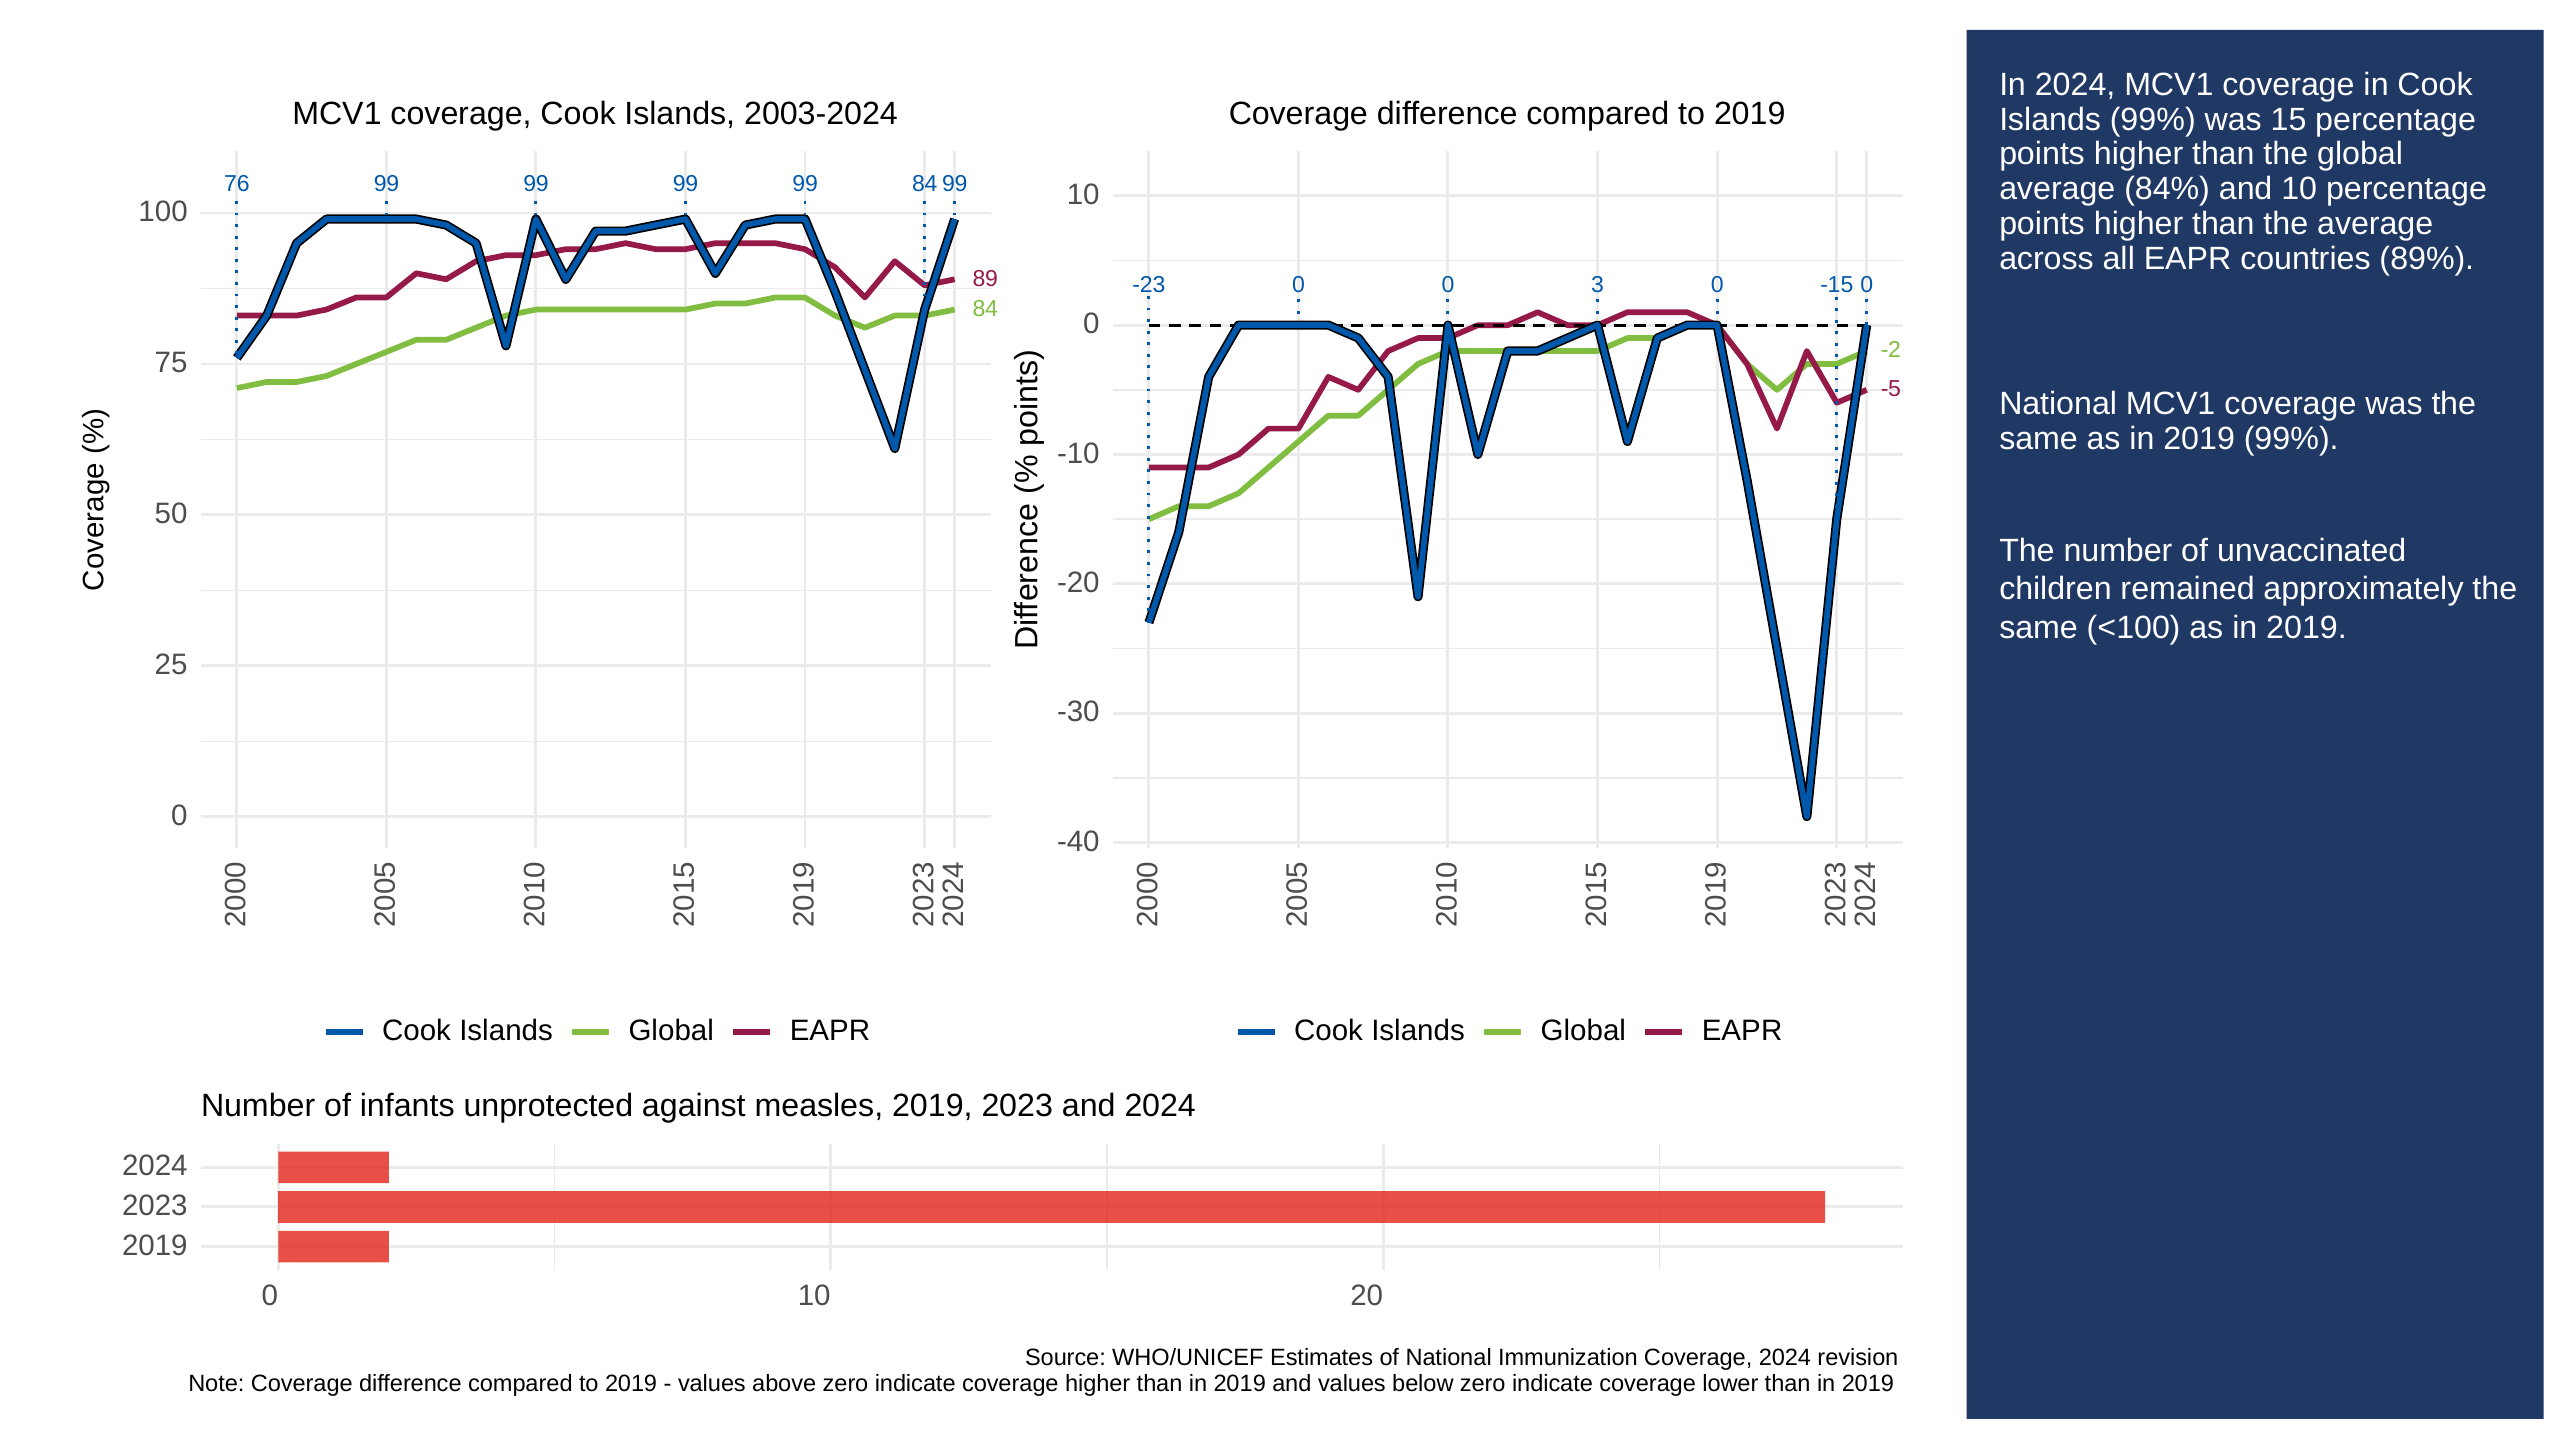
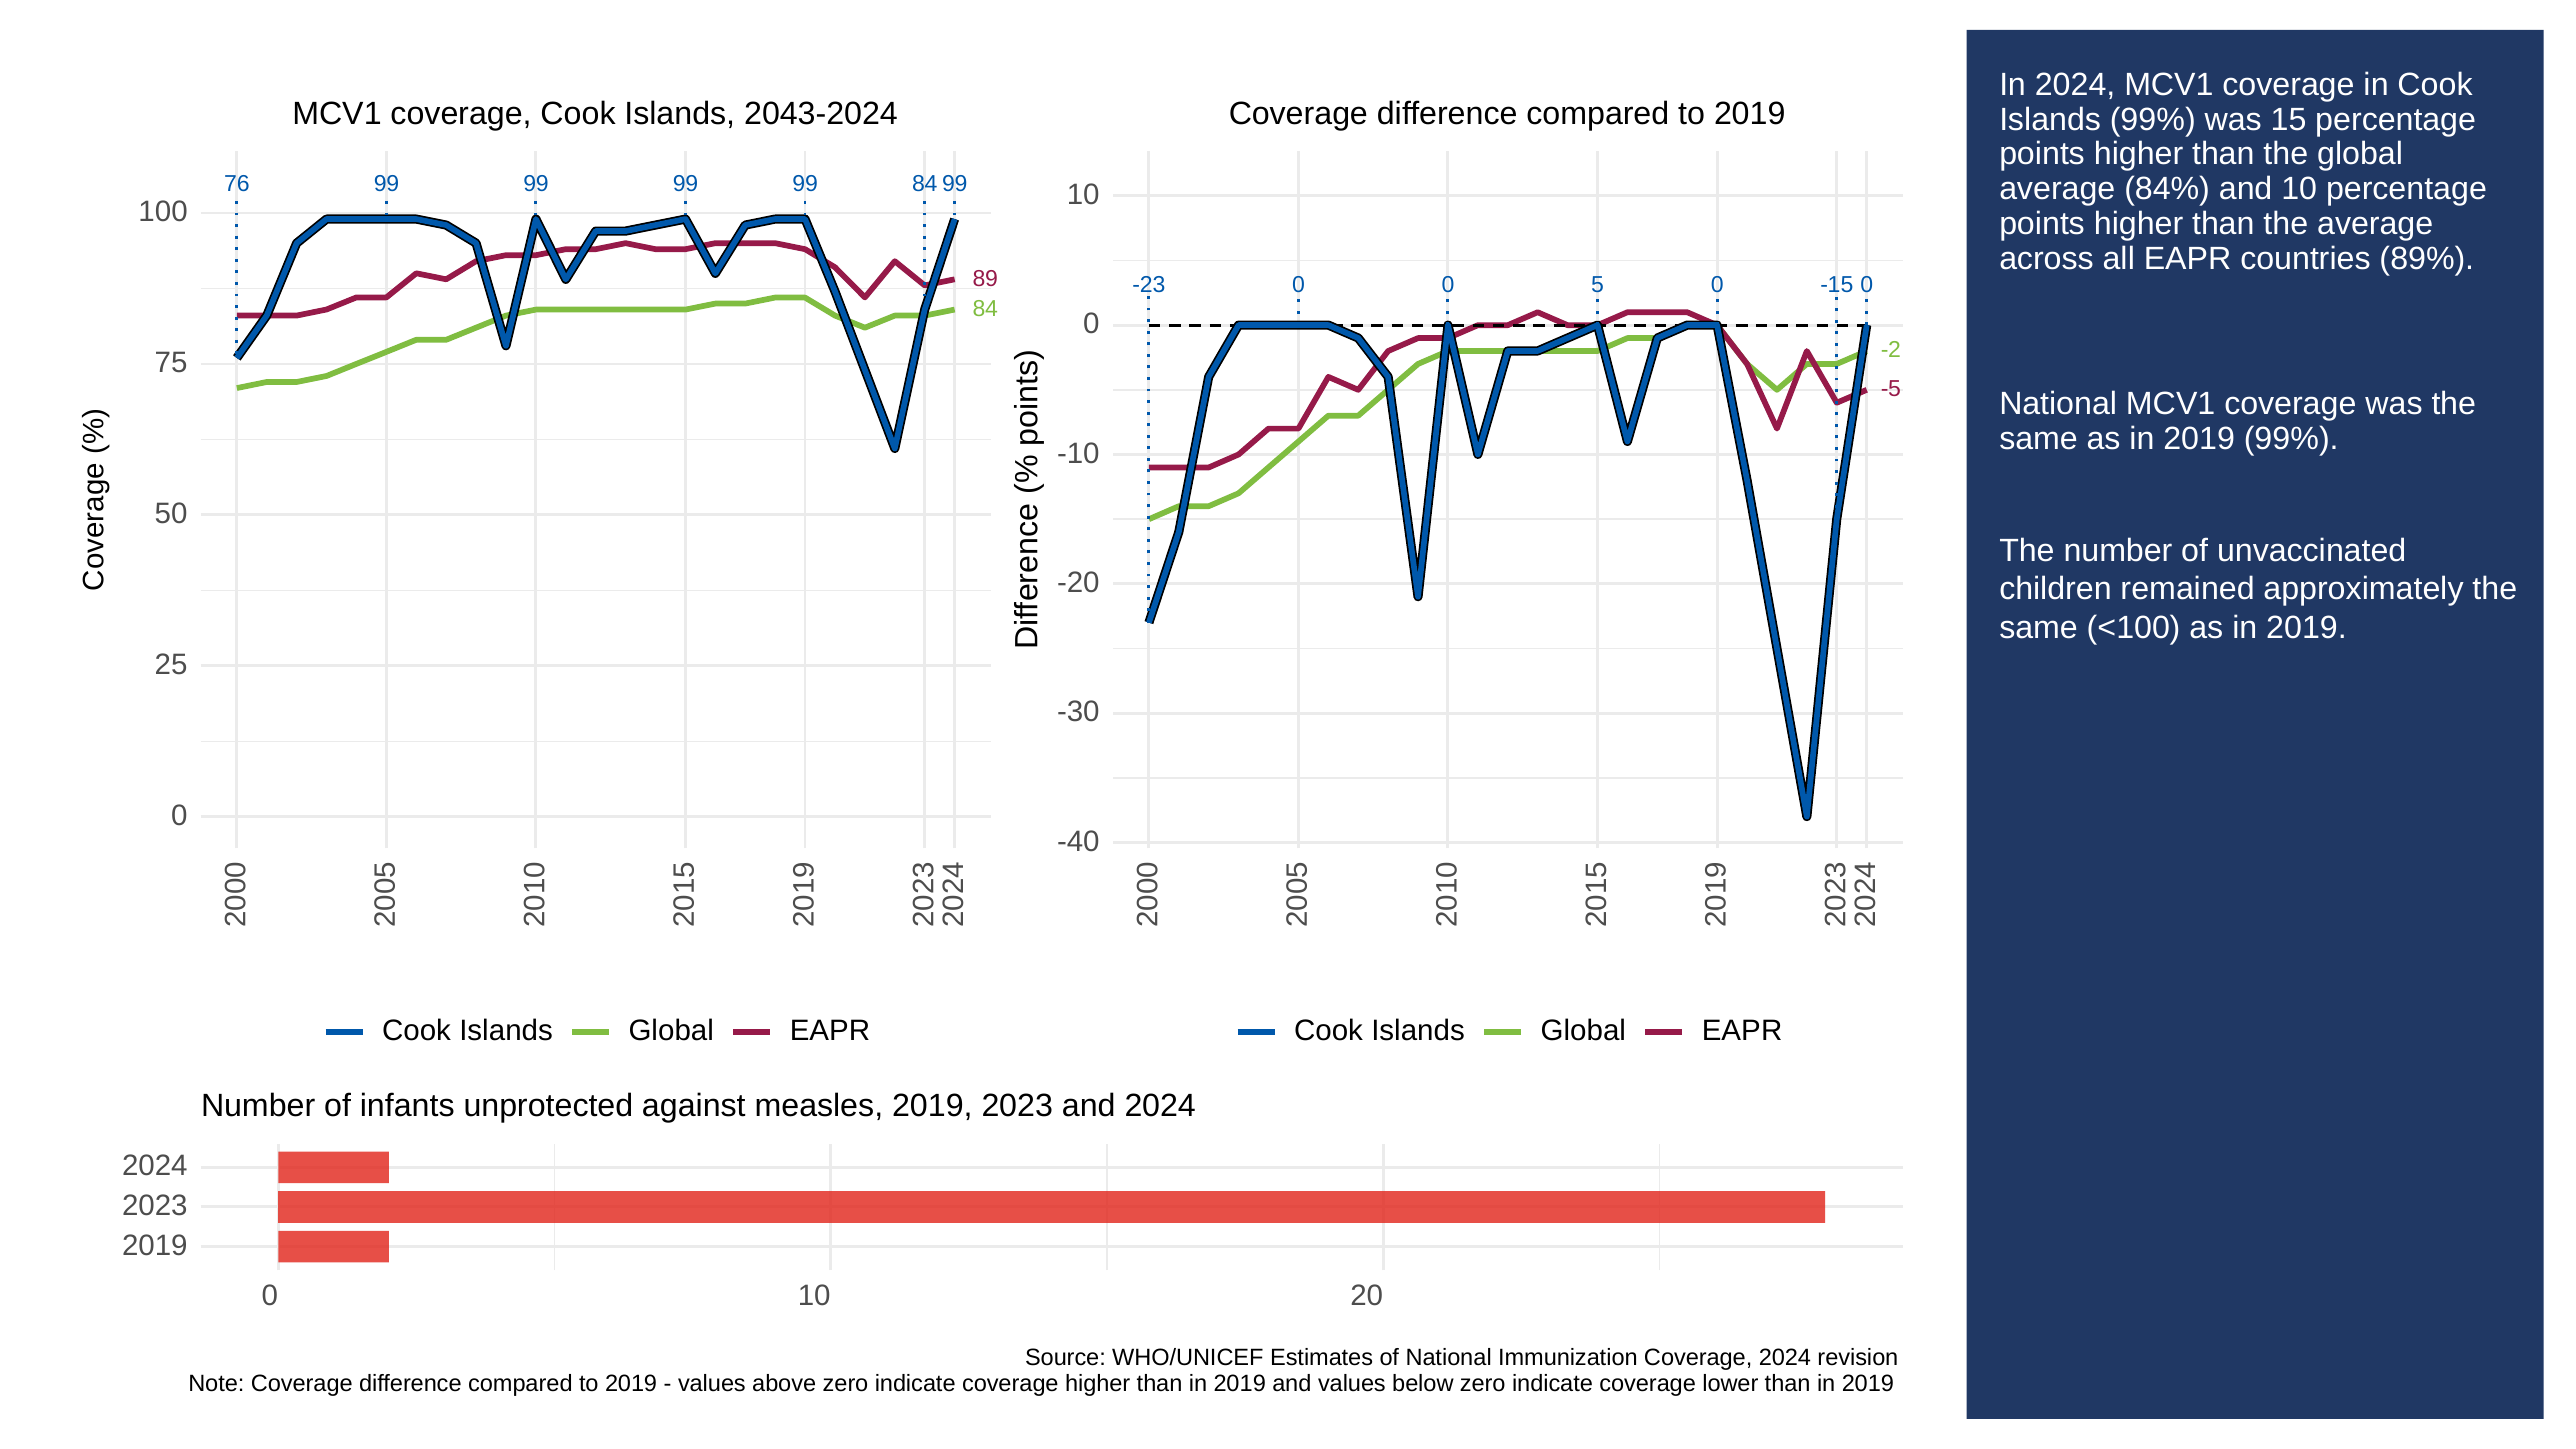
2003-2024: 2003-2024 -> 2043-2024
-23 0 0 3: 3 -> 5
